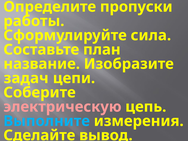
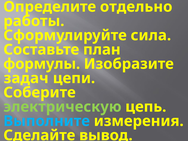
пропуски: пропуски -> отдельно
название: название -> формулы
электрическую colour: pink -> light green
